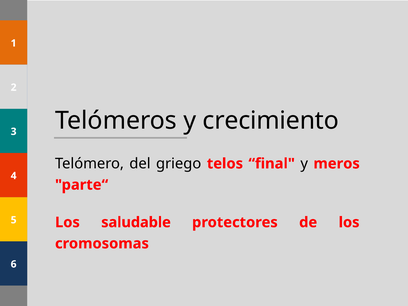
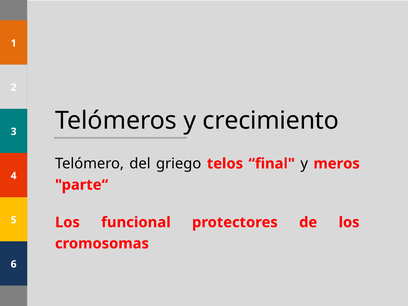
saludable: saludable -> funcional
